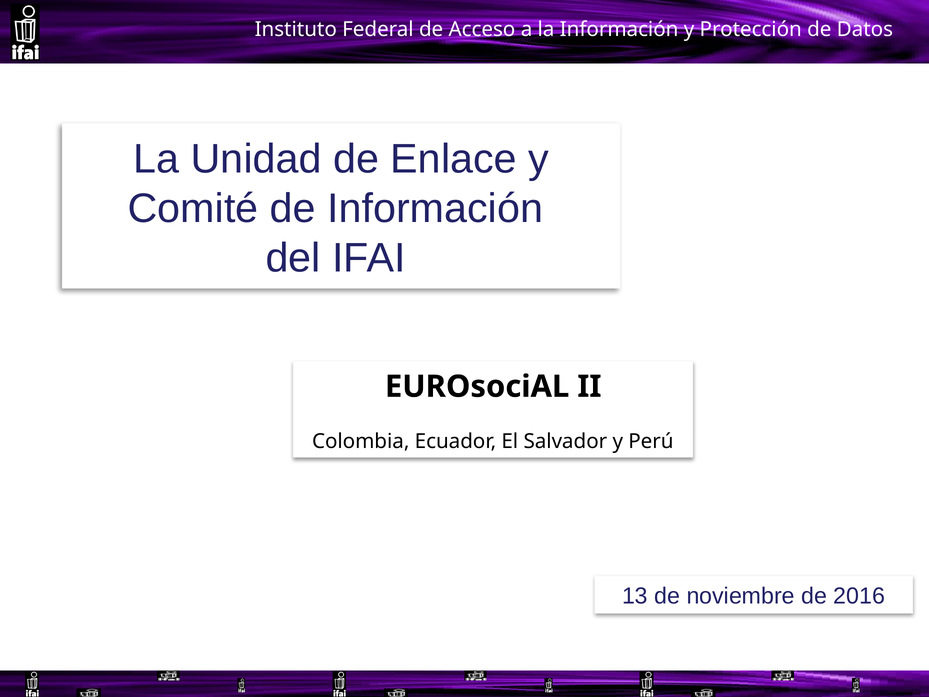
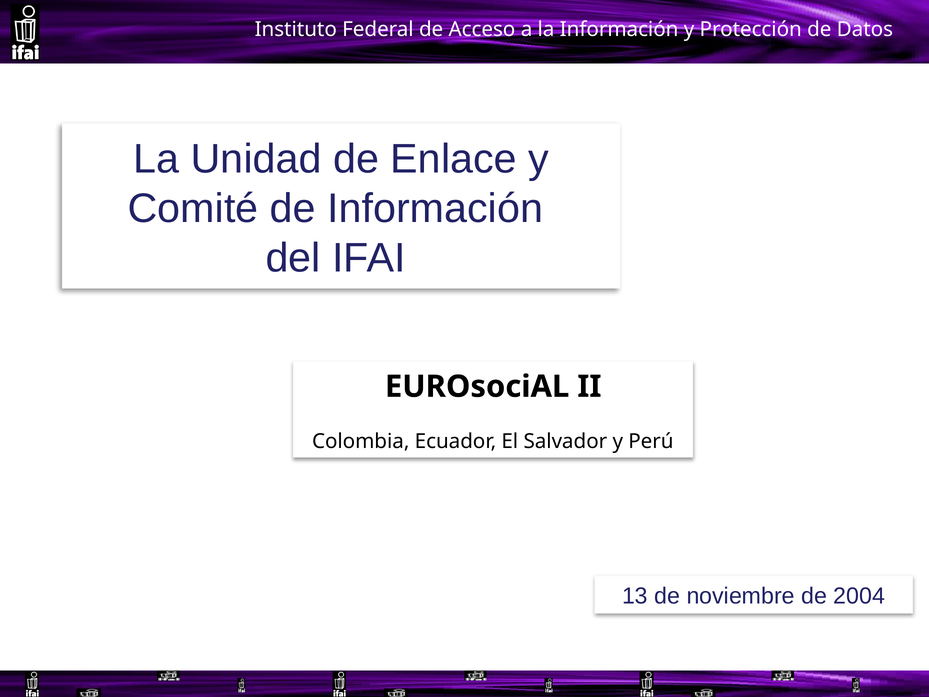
2016: 2016 -> 2004
